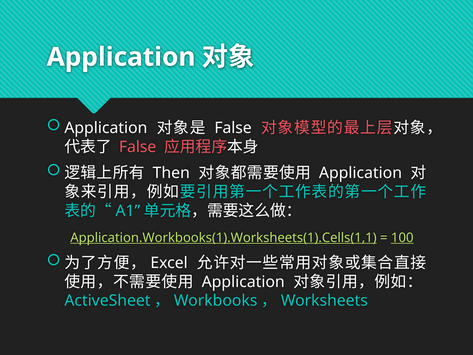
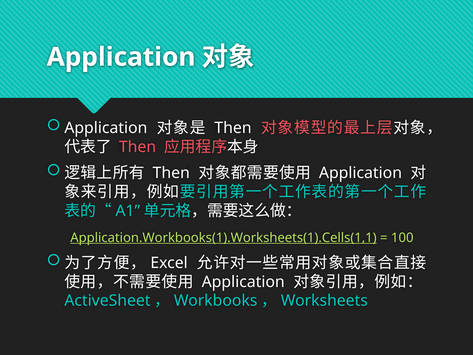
False at (233, 128): False -> Then
False at (138, 147): False -> Then
100 underline: present -> none
